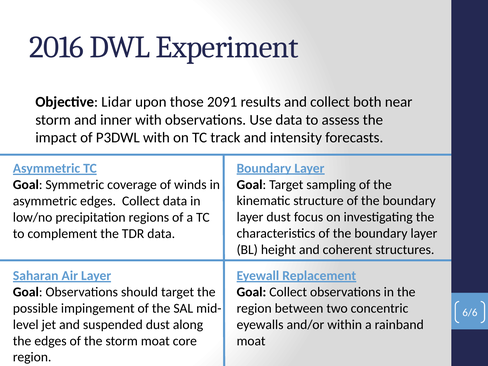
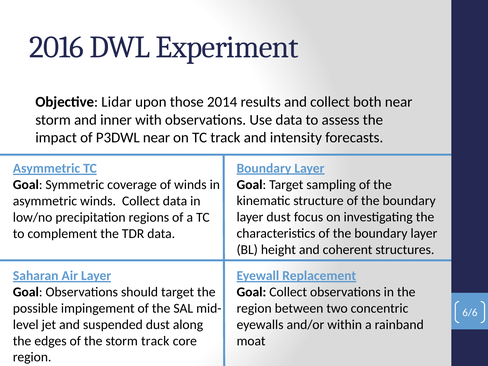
2091: 2091 -> 2014
P3DWL with: with -> near
asymmetric edges: edges -> winds
storm moat: moat -> track
